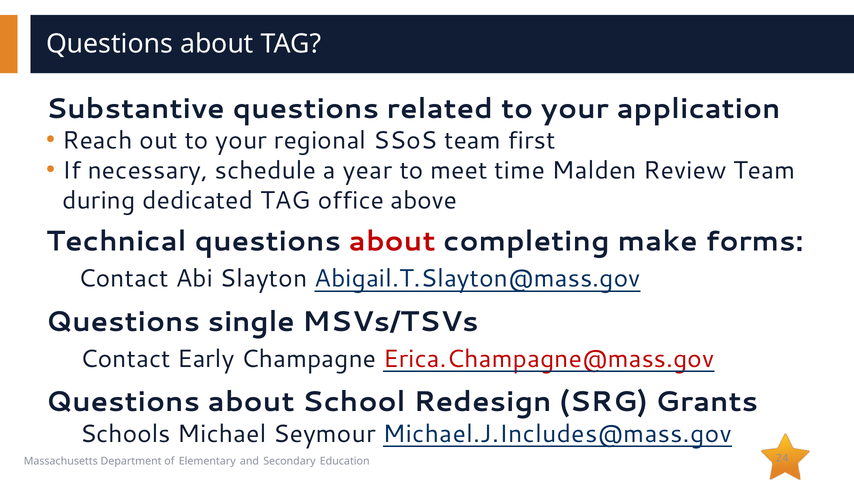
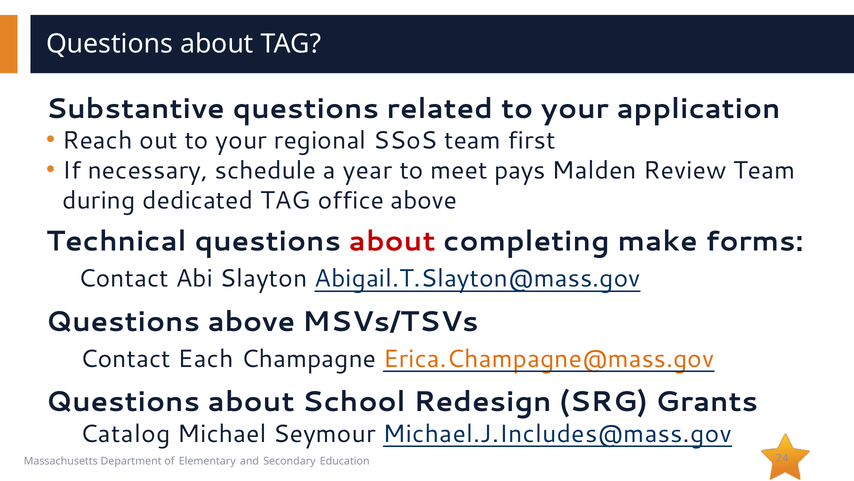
time: time -> pays
Questions single: single -> above
Early: Early -> Each
Erica.Champagne@mass.gov colour: red -> orange
Schools: Schools -> Catalog
